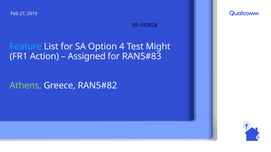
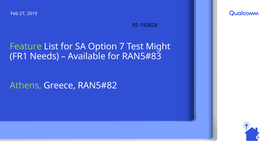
Feature colour: light blue -> light green
4: 4 -> 7
Action: Action -> Needs
Assigned: Assigned -> Available
